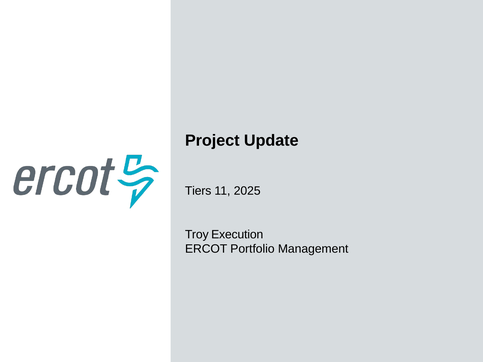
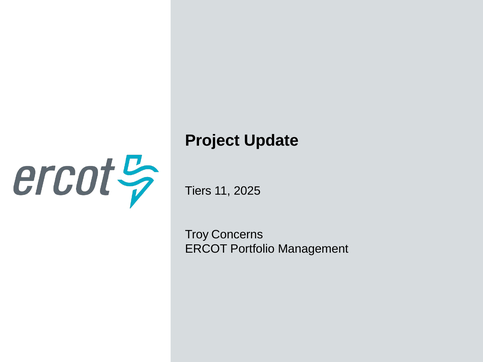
Execution: Execution -> Concerns
